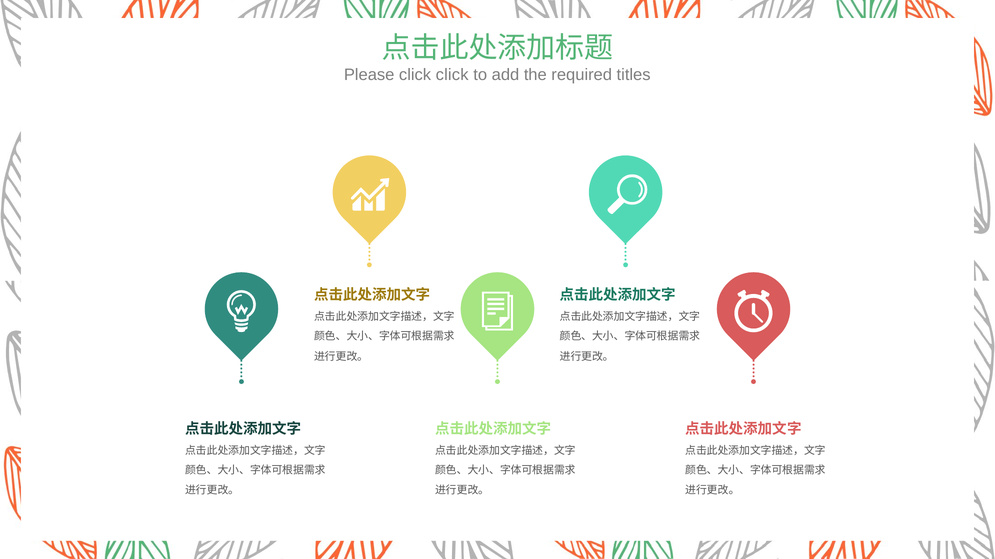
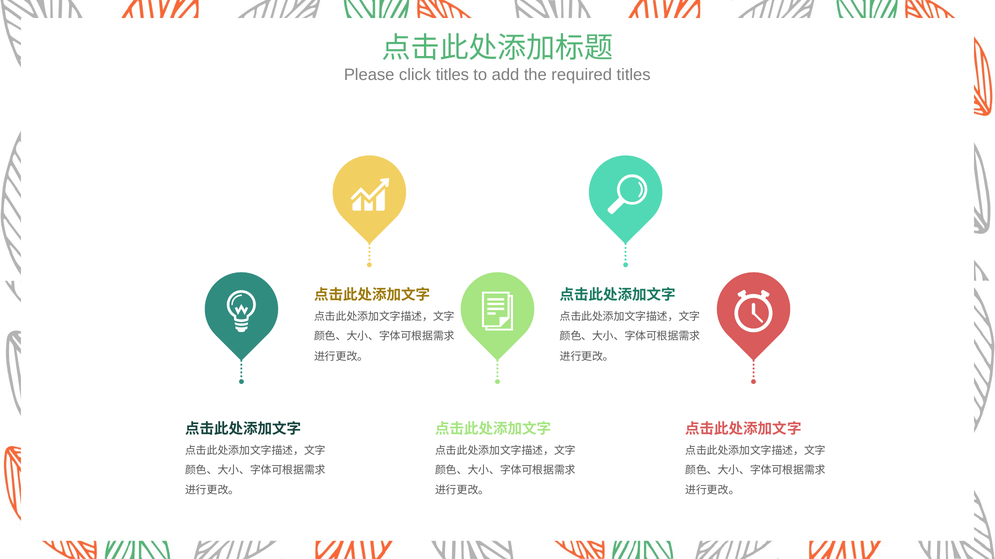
click click: click -> titles
